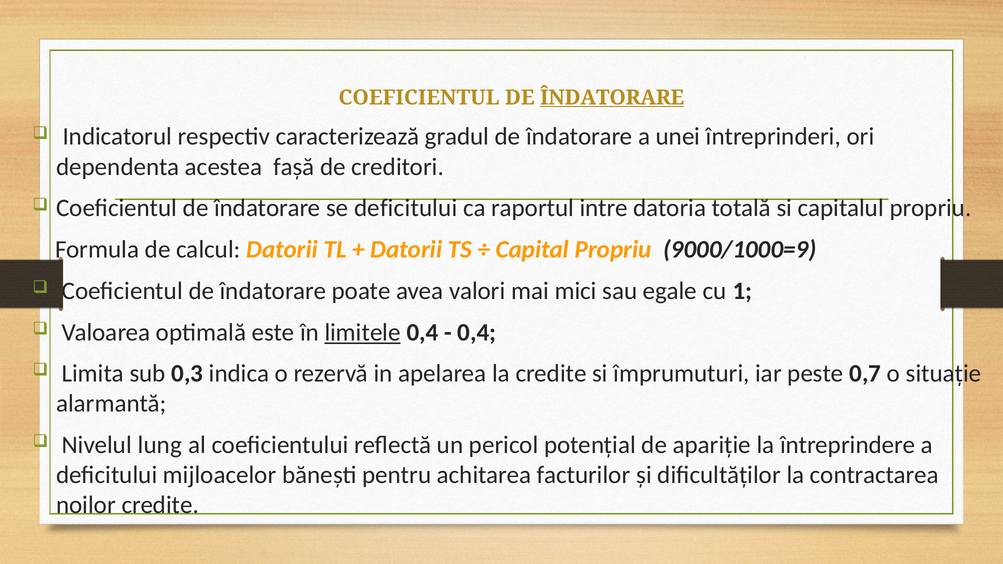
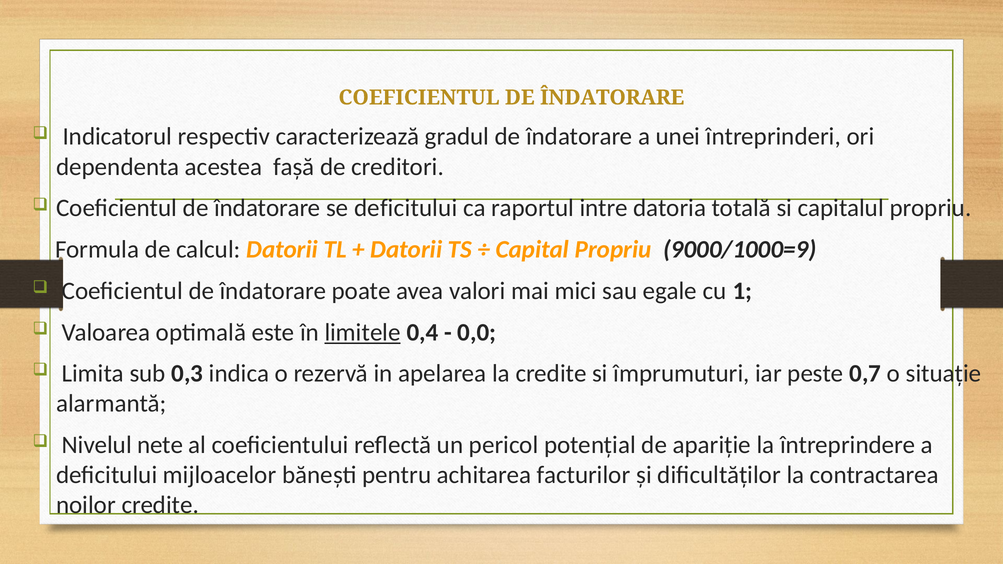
ÎNDATORARE at (612, 98) underline: present -> none
0,4 at (477, 332): 0,4 -> 0,0
lung: lung -> nete
